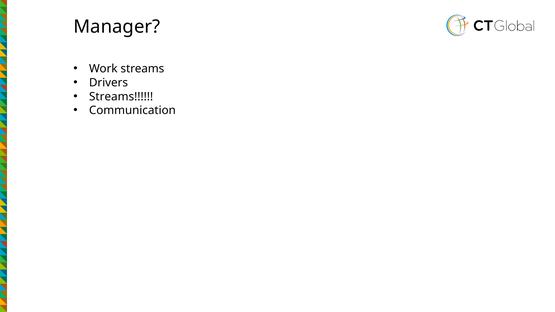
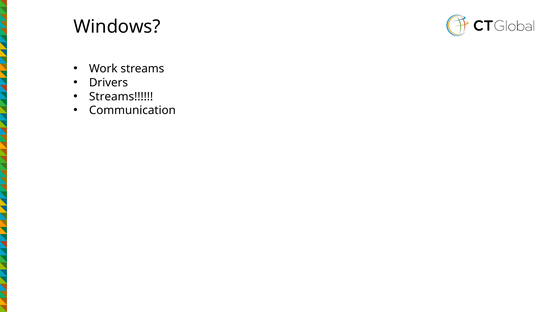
Manager: Manager -> Windows
